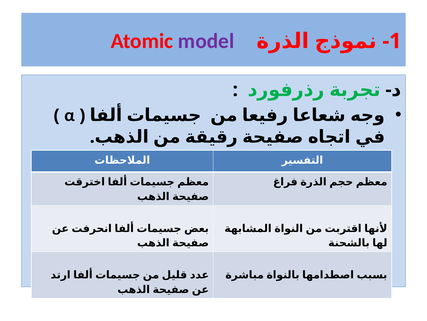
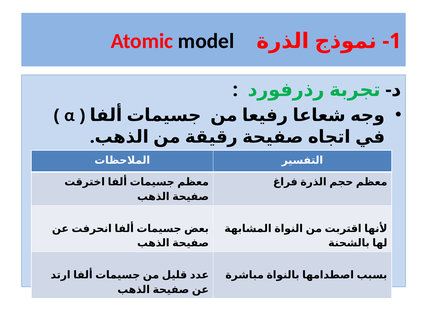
model colour: purple -> black
